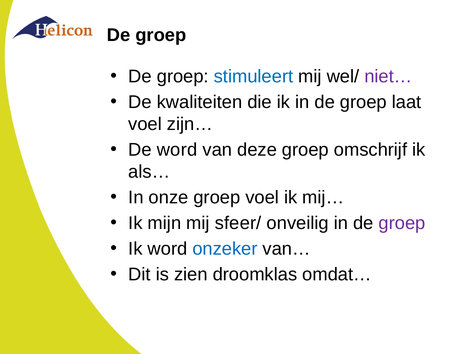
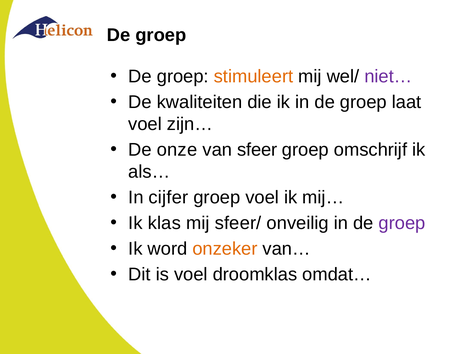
stimuleert colour: blue -> orange
De word: word -> onze
deze: deze -> sfeer
onze: onze -> cijfer
mijn: mijn -> klas
onzeker colour: blue -> orange
is zien: zien -> voel
